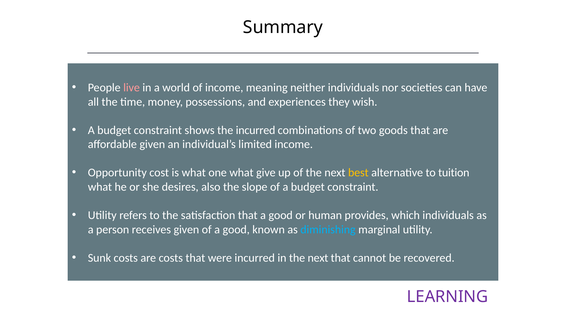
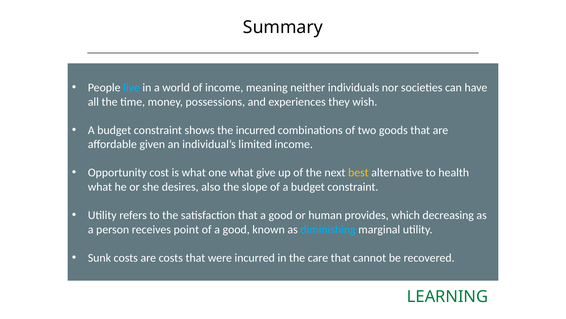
live colour: pink -> light blue
tuition: tuition -> health
which individuals: individuals -> decreasing
receives given: given -> point
in the next: next -> care
LEARNING colour: purple -> green
